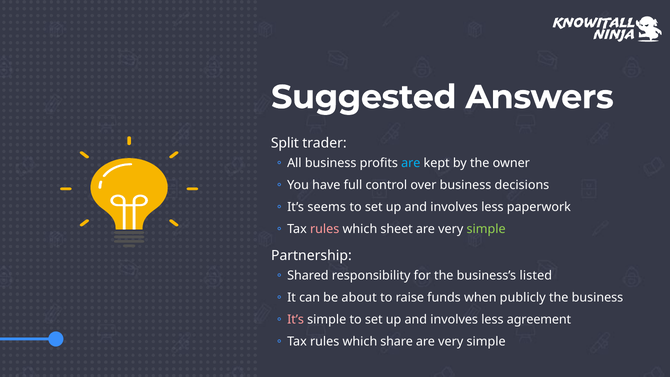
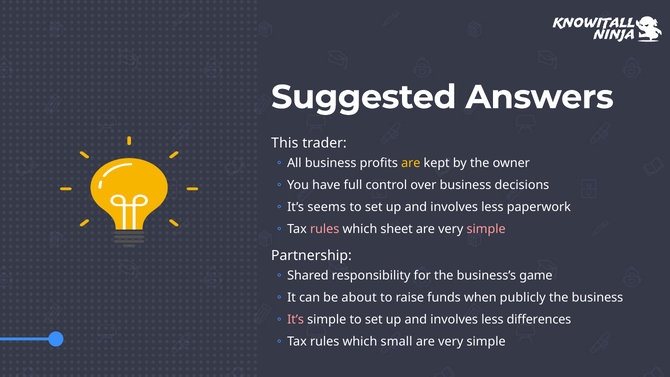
Split: Split -> This
are at (411, 163) colour: light blue -> yellow
simple at (486, 229) colour: light green -> pink
listed: listed -> game
agreement: agreement -> differences
share: share -> small
